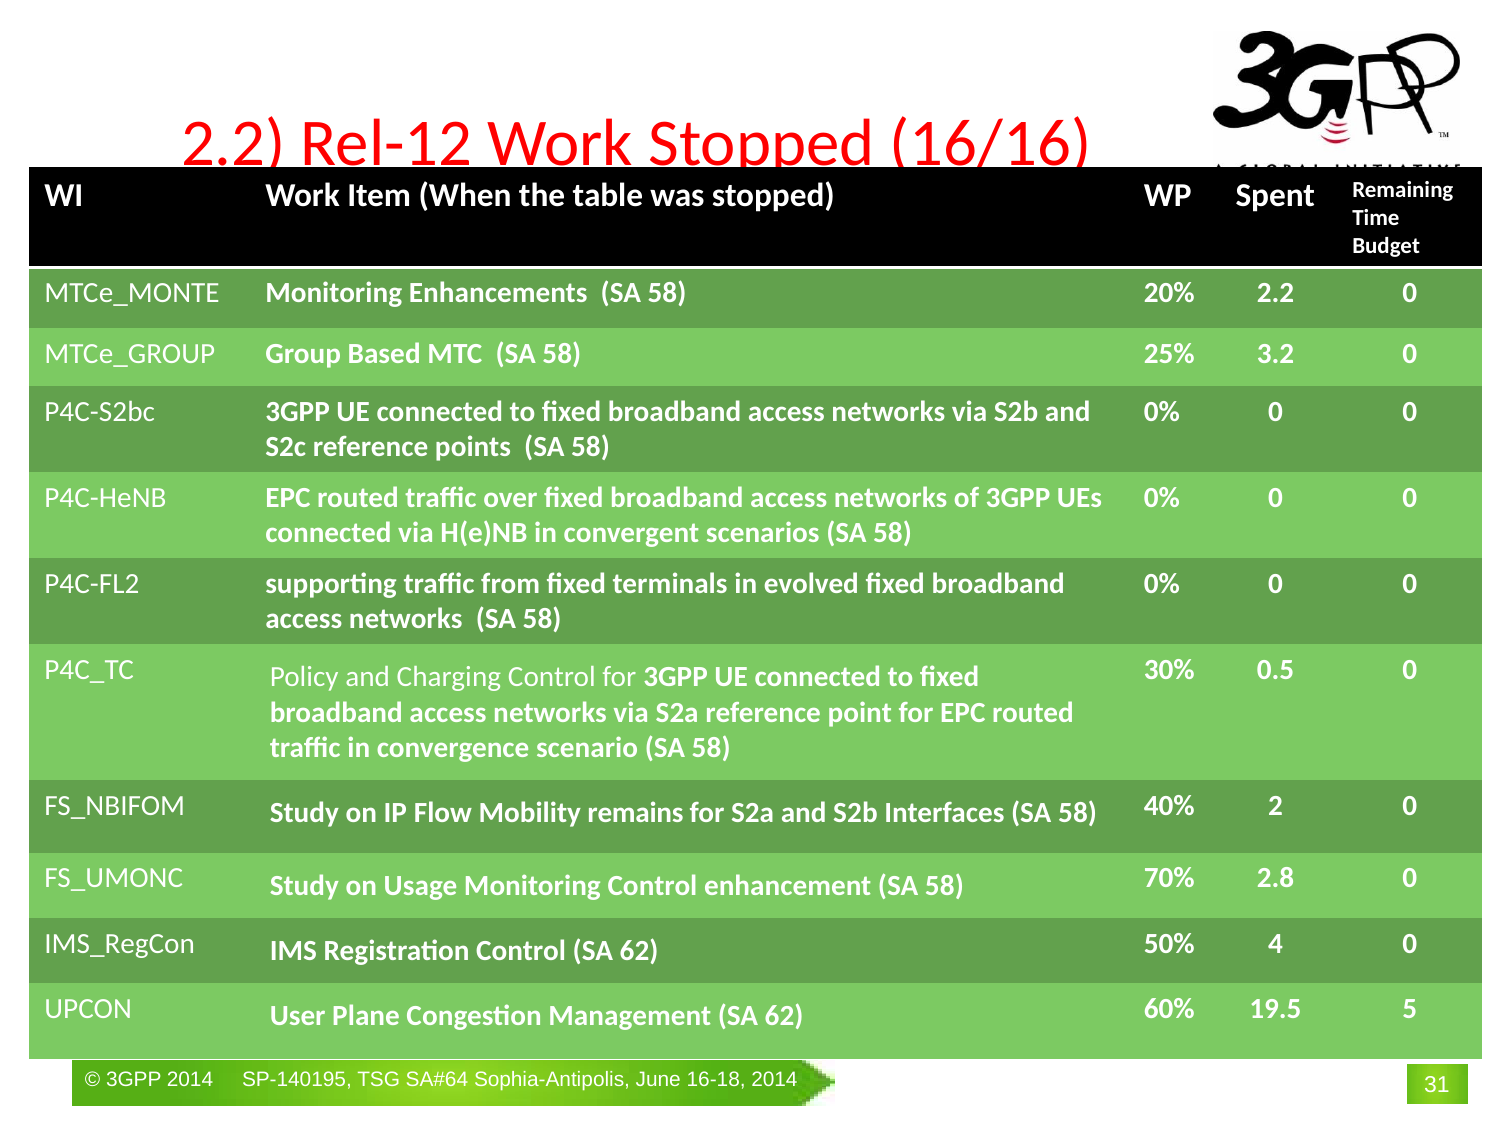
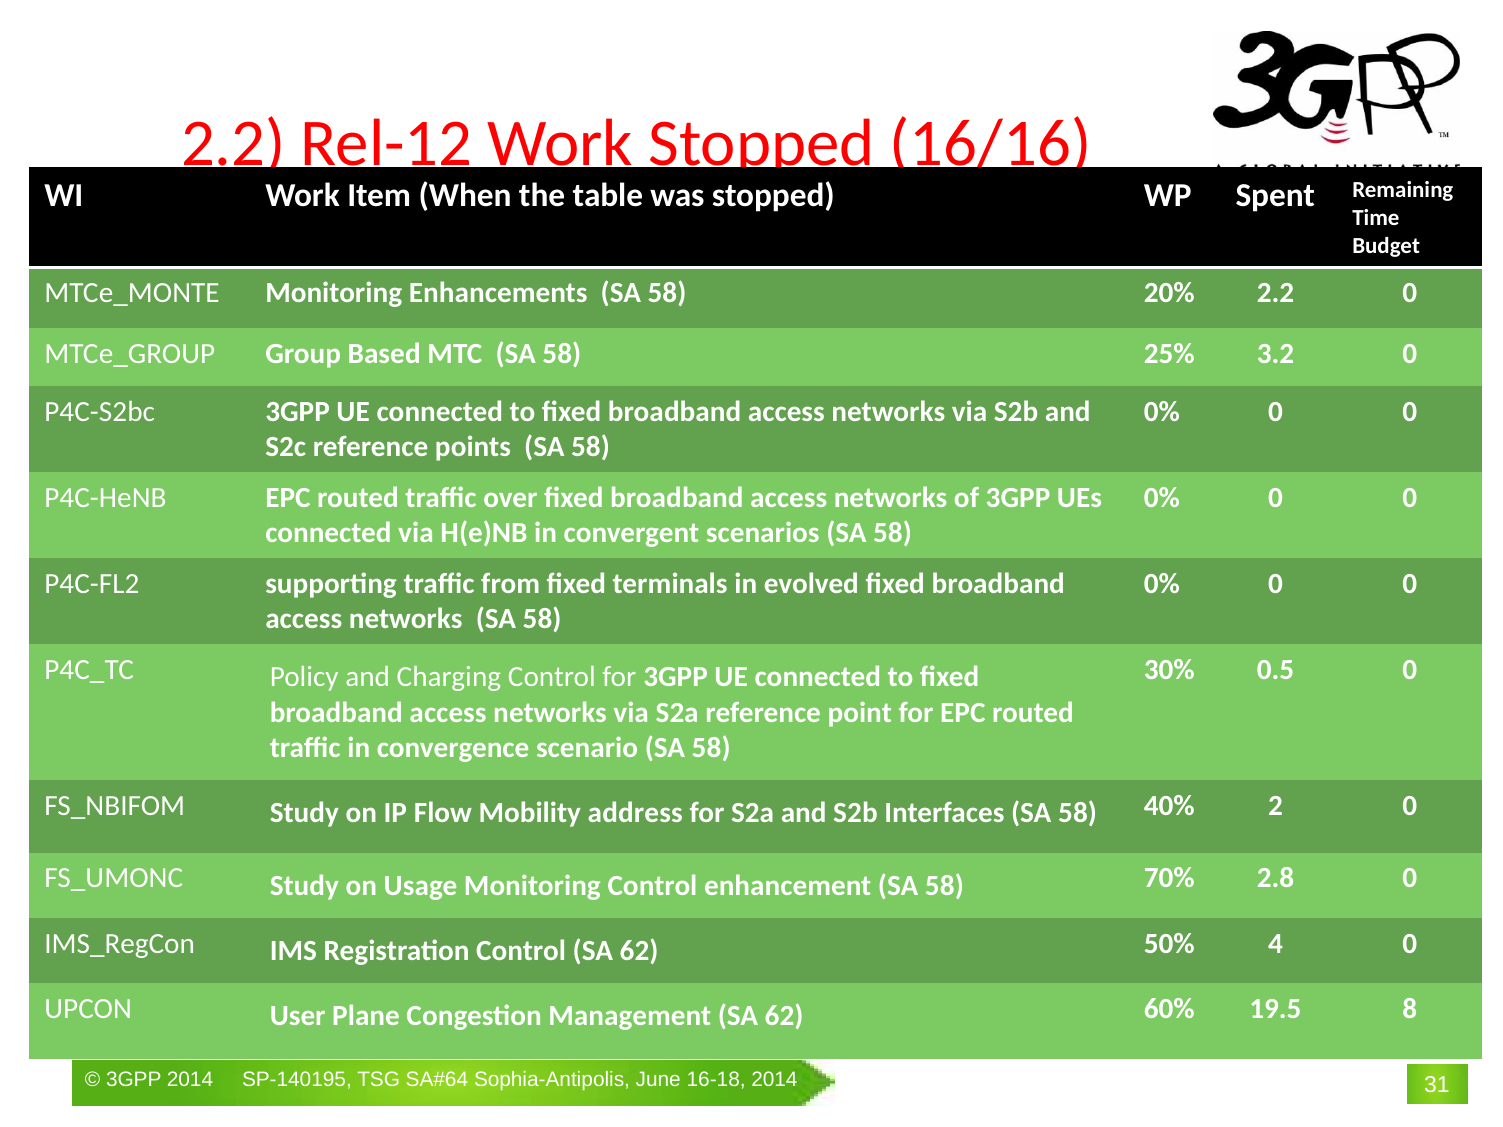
remains: remains -> address
5: 5 -> 8
